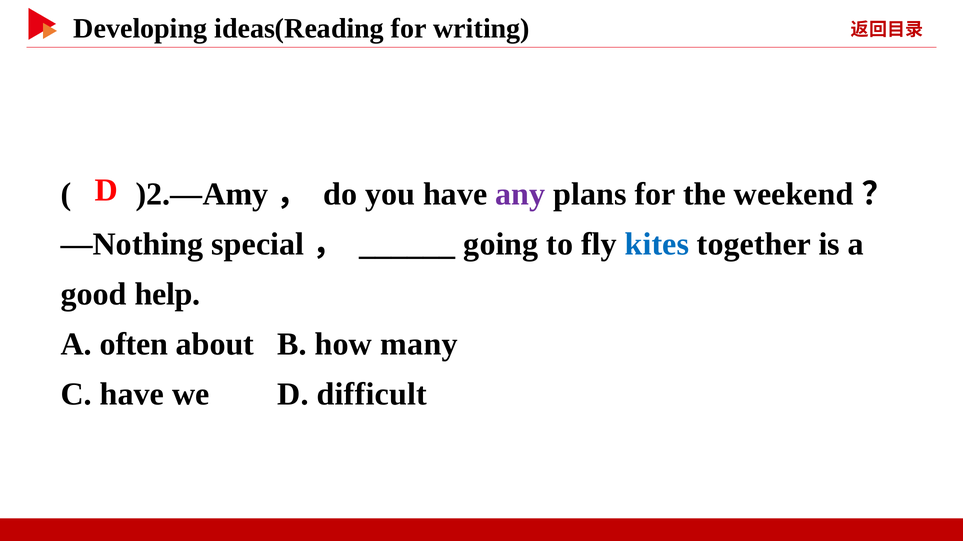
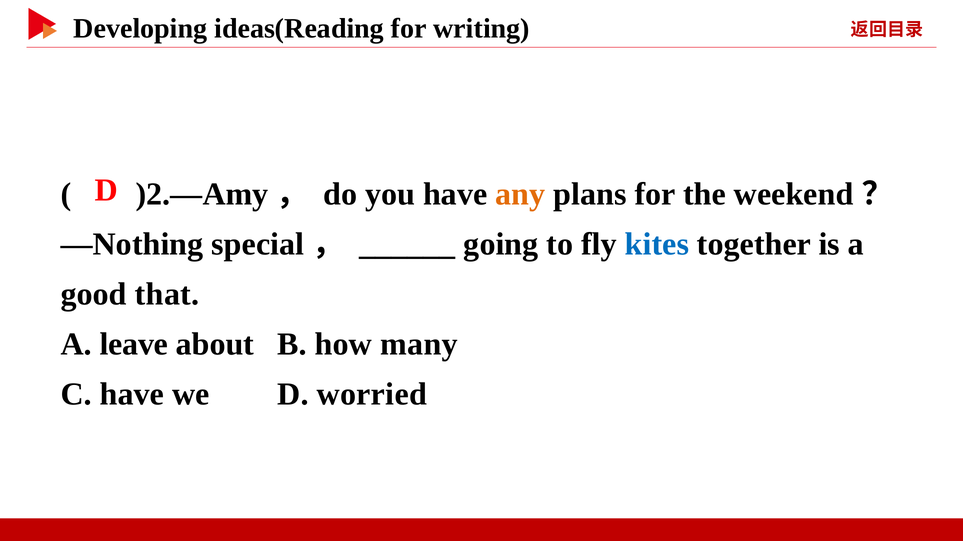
any colour: purple -> orange
help: help -> that
often: often -> leave
difficult: difficult -> worried
